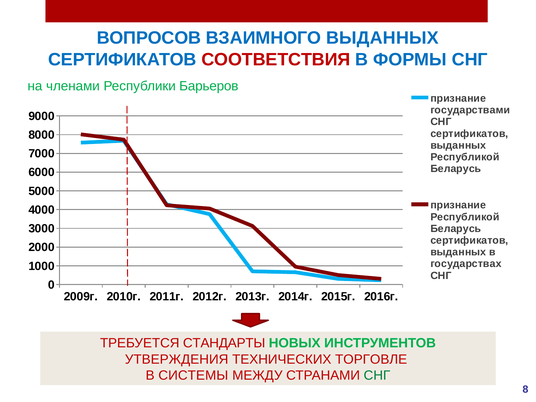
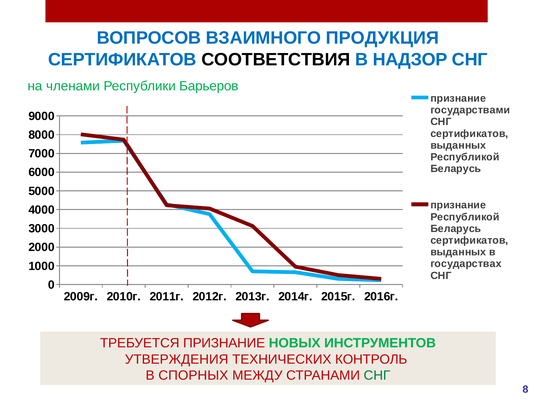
ВЗАИМНОГО ВЫДАННЫХ: ВЫДАННЫХ -> ПРОДУКЦИЯ
СООТВЕТСТВИЯ colour: red -> black
ФОРМЫ: ФОРМЫ -> НАДЗОР
ТРЕБУЕТСЯ СТАНДАРТЫ: СТАНДАРТЫ -> ПРИЗНАНИЕ
ТОРГОВЛЕ: ТОРГОВЛЕ -> КОНТРОЛЬ
СИСТЕМЫ: СИСТЕМЫ -> СПОРНЫХ
